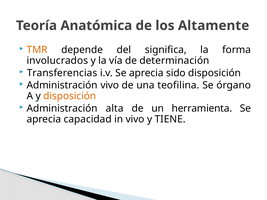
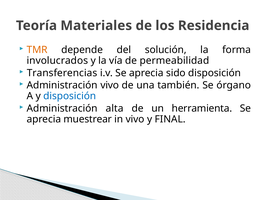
Anatómica: Anatómica -> Materiales
Altamente: Altamente -> Residencia
significa: significa -> solución
determinación: determinación -> permeabilidad
teofilina: teofilina -> también
disposición at (70, 96) colour: orange -> blue
capacidad: capacidad -> muestrear
TIENE: TIENE -> FINAL
